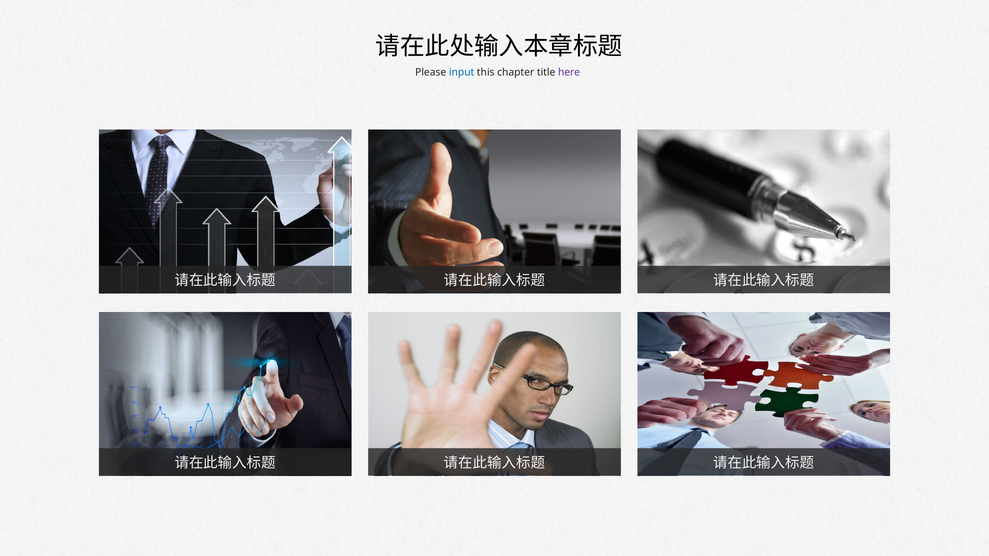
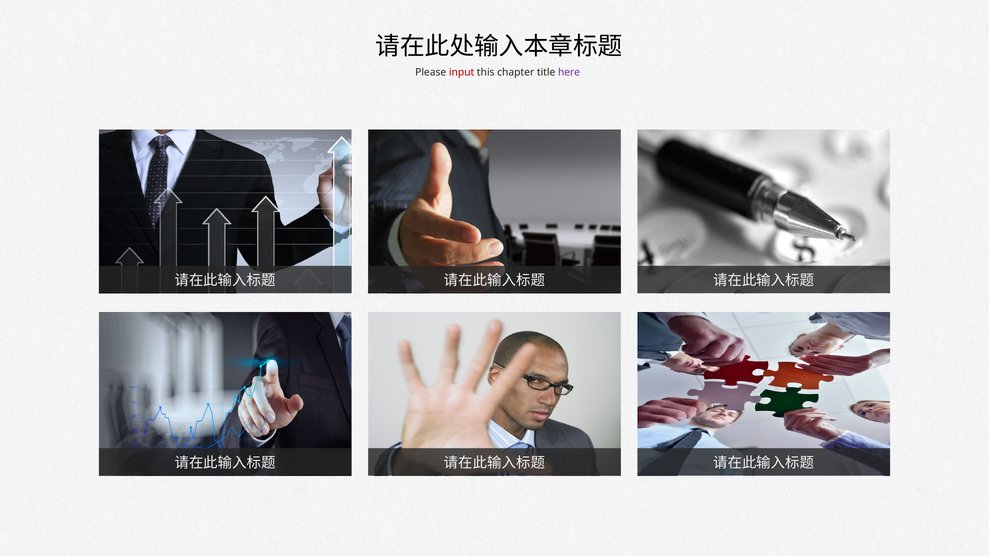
input colour: blue -> red
